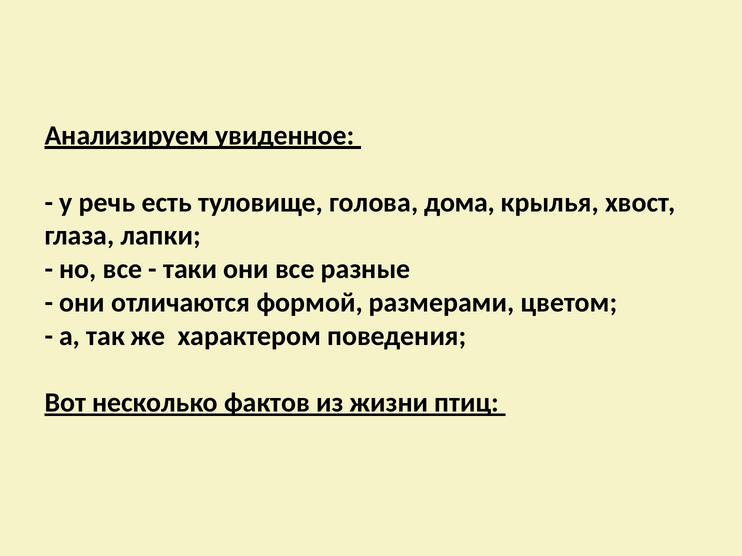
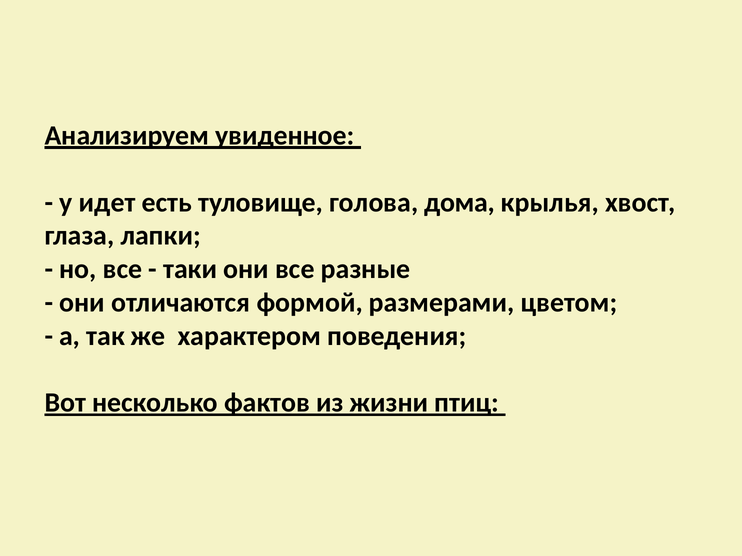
речь: речь -> идет
